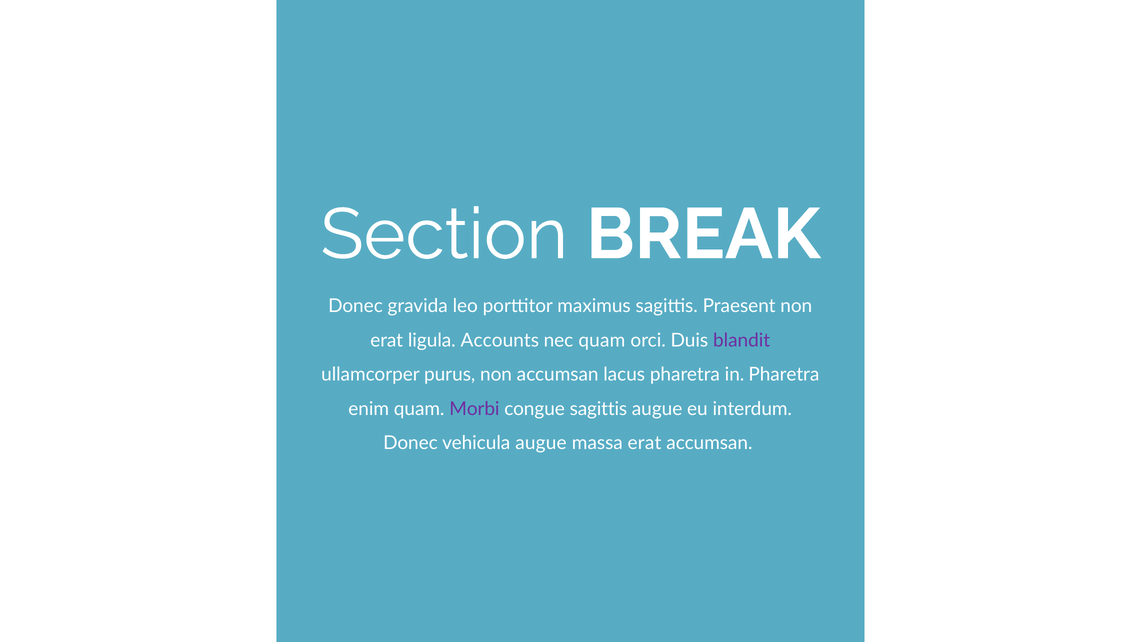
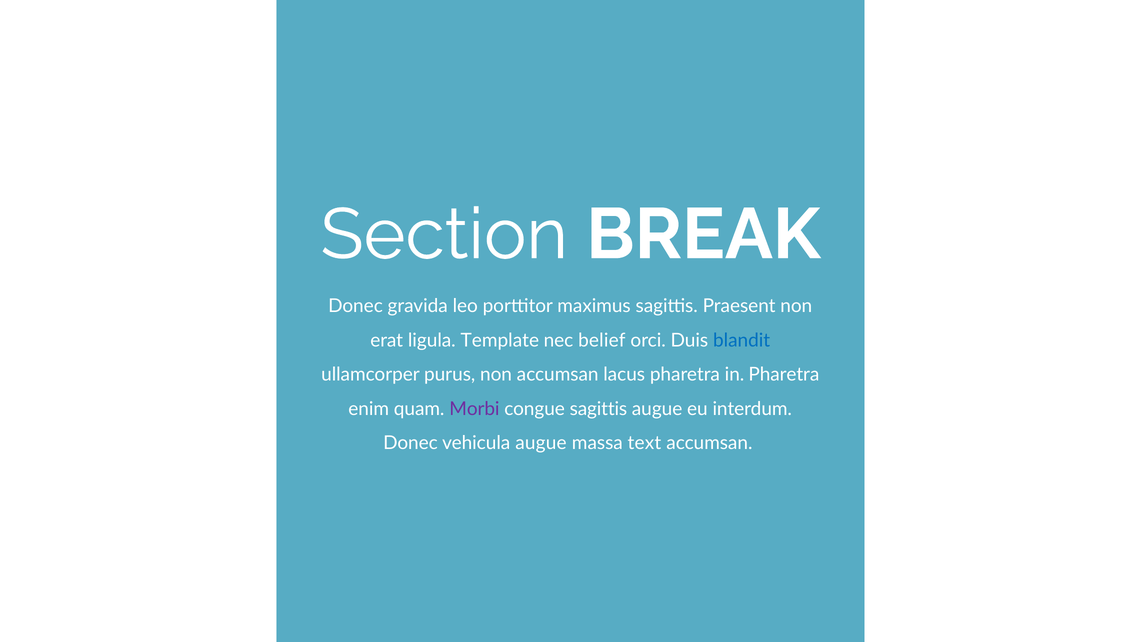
Accounts: Accounts -> Template
nec quam: quam -> belief
blandit colour: purple -> blue
massa erat: erat -> text
